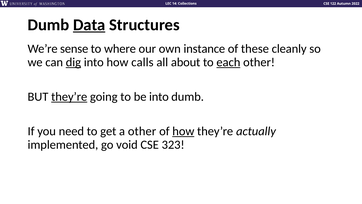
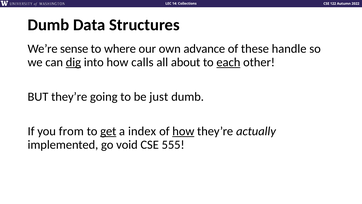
Data underline: present -> none
instance: instance -> advance
cleanly: cleanly -> handle
they’re at (69, 97) underline: present -> none
be into: into -> just
need: need -> from
get underline: none -> present
a other: other -> index
323: 323 -> 555
